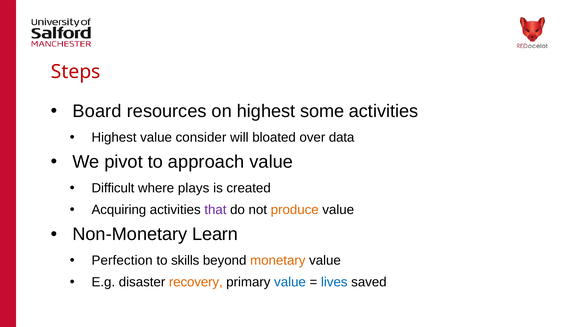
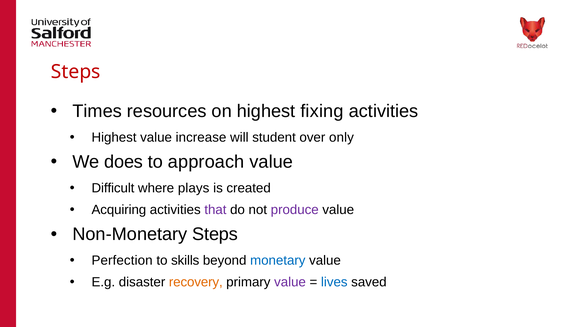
Board: Board -> Times
some: some -> fixing
consider: consider -> increase
bloated: bloated -> student
data: data -> only
pivot: pivot -> does
produce colour: orange -> purple
Non-Monetary Learn: Learn -> Steps
monetary colour: orange -> blue
value at (290, 282) colour: blue -> purple
